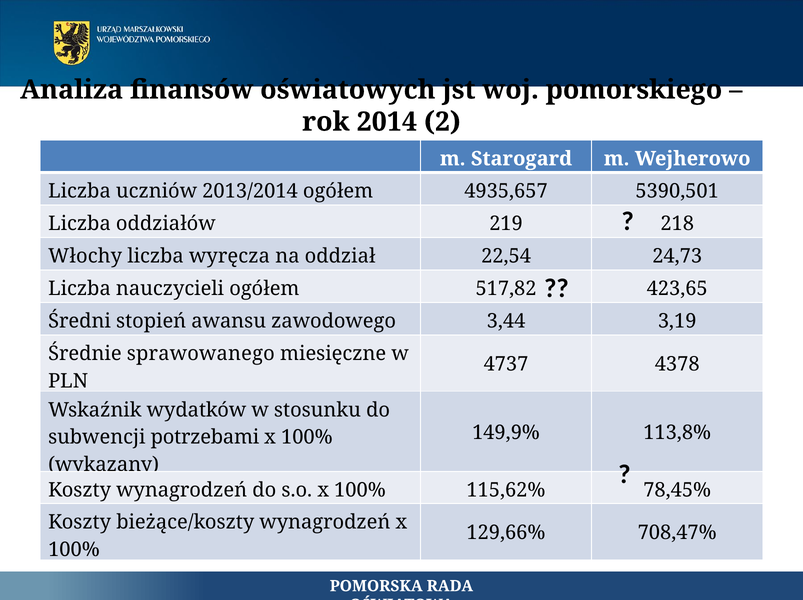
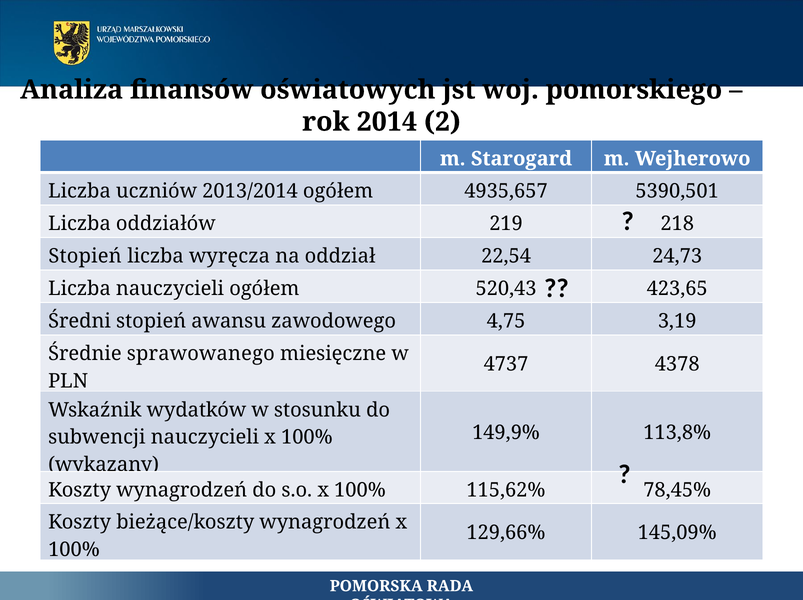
Włochy at (85, 257): Włochy -> Stopień
517,82: 517,82 -> 520,43
3,44: 3,44 -> 4,75
subwencji potrzebami: potrzebami -> nauczycieli
708,47%: 708,47% -> 145,09%
